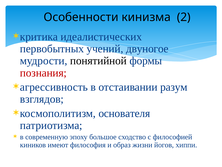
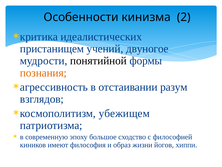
первобытных: первобытных -> пристанищем
познания colour: red -> orange
основателя: основателя -> убежищем
